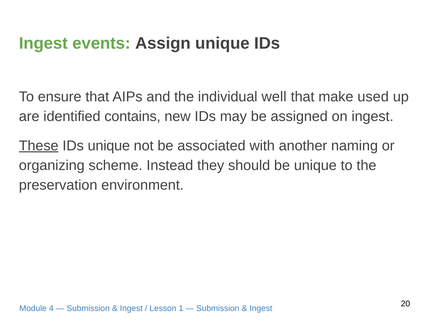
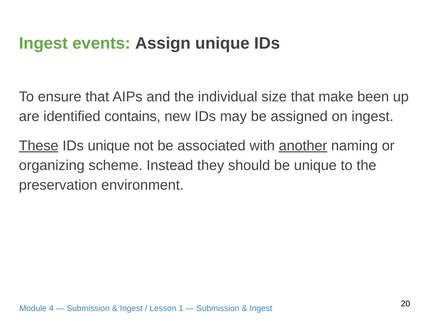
well: well -> size
used: used -> been
another underline: none -> present
